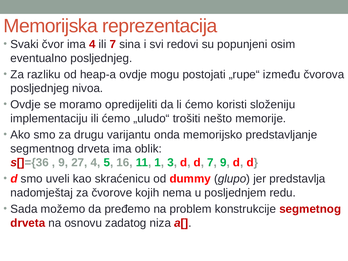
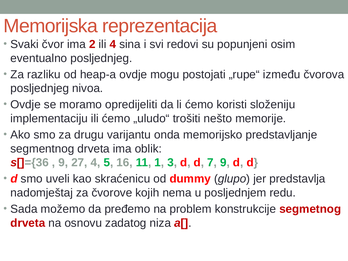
ima 4: 4 -> 2
ili 7: 7 -> 4
